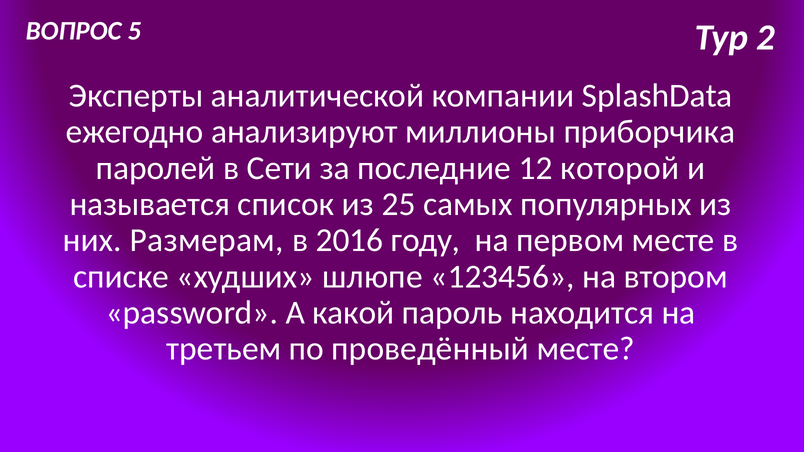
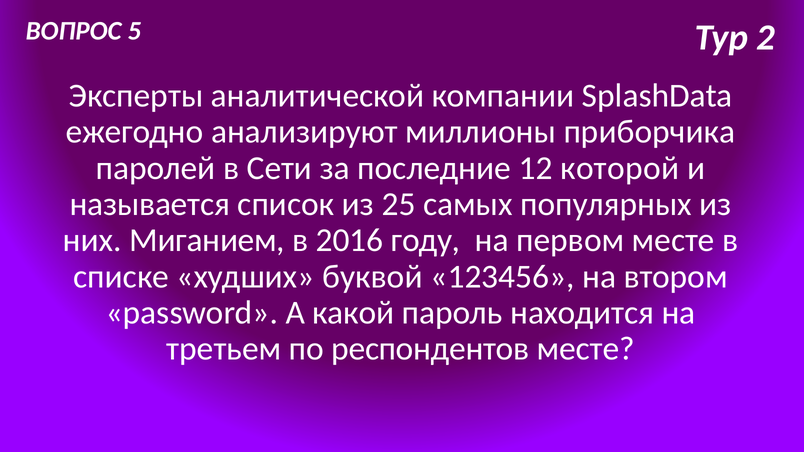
Размерам: Размерам -> Миганием
шлюпе: шлюпе -> буквой
проведённый: проведённый -> респондентов
